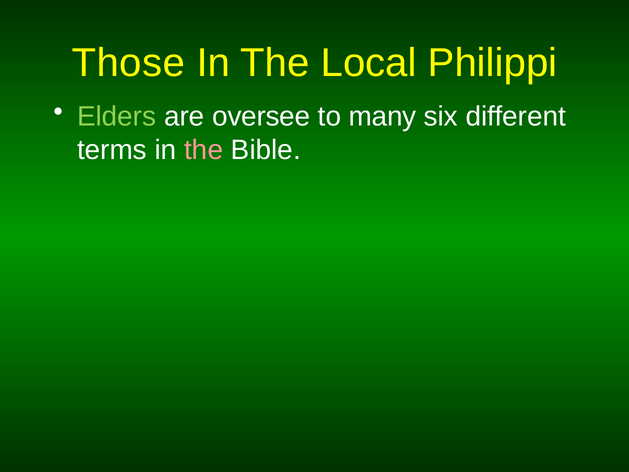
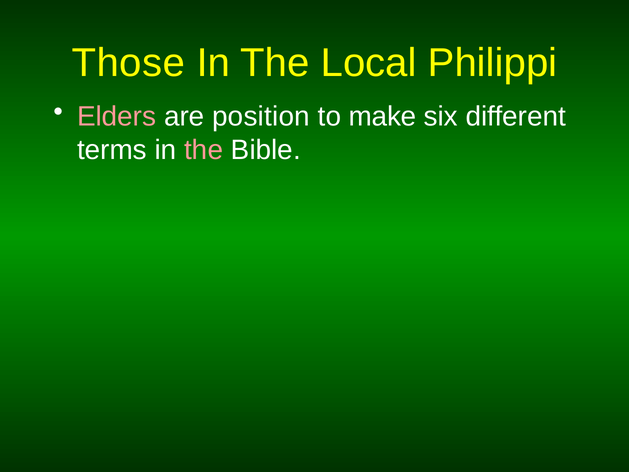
Elders colour: light green -> pink
oversee: oversee -> position
many: many -> make
